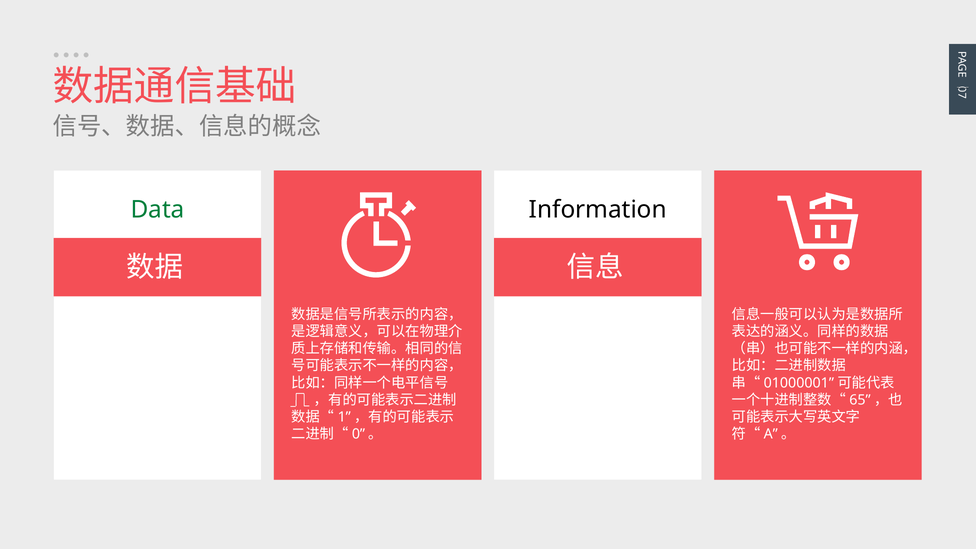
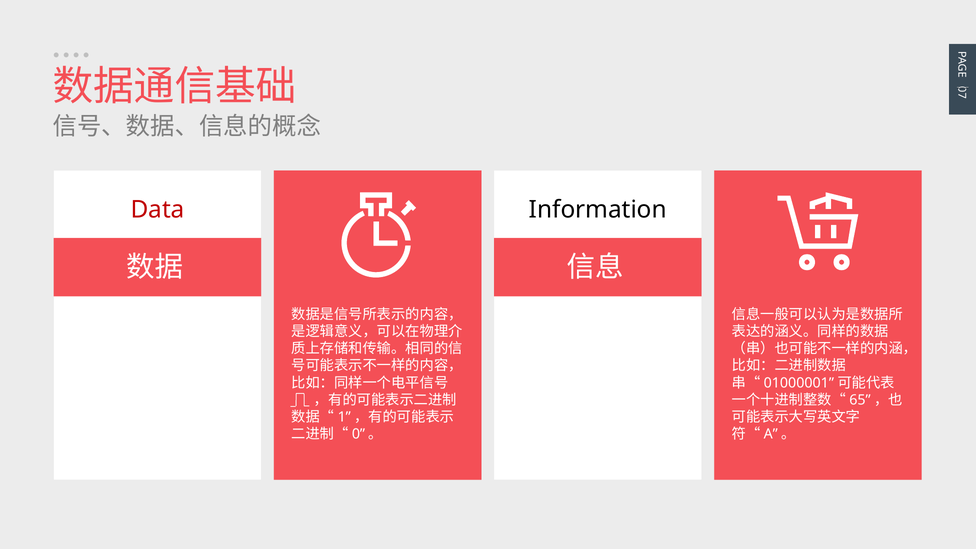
Data colour: green -> red
